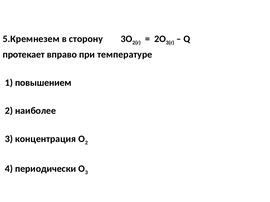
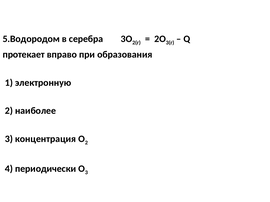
5.Кремнезем: 5.Кремнезем -> 5.Водородом
сторону: сторону -> серебра
температуре: температуре -> образования
повышением: повышением -> электронную
